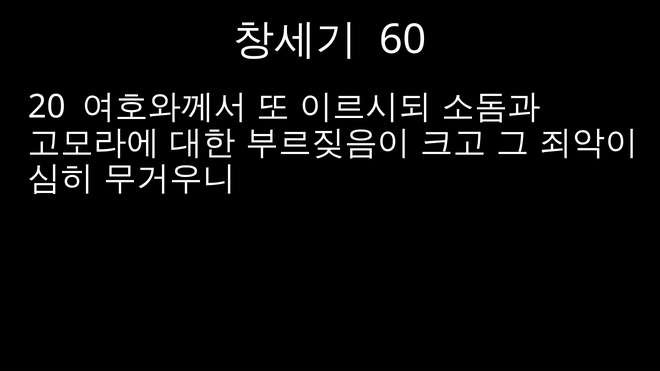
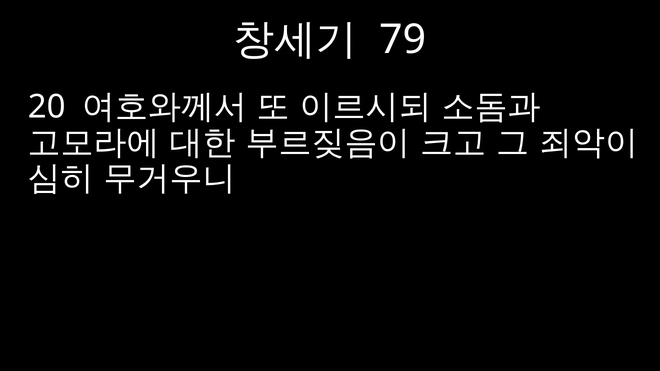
60: 60 -> 79
